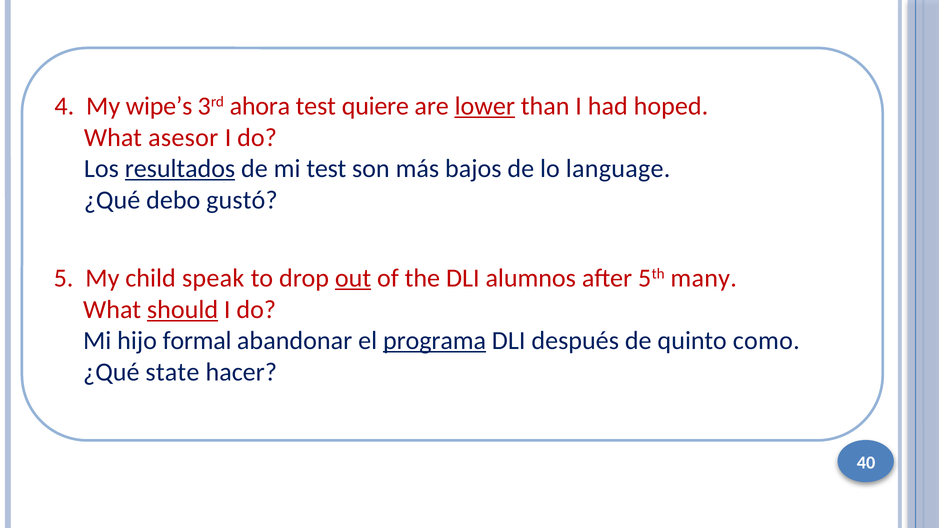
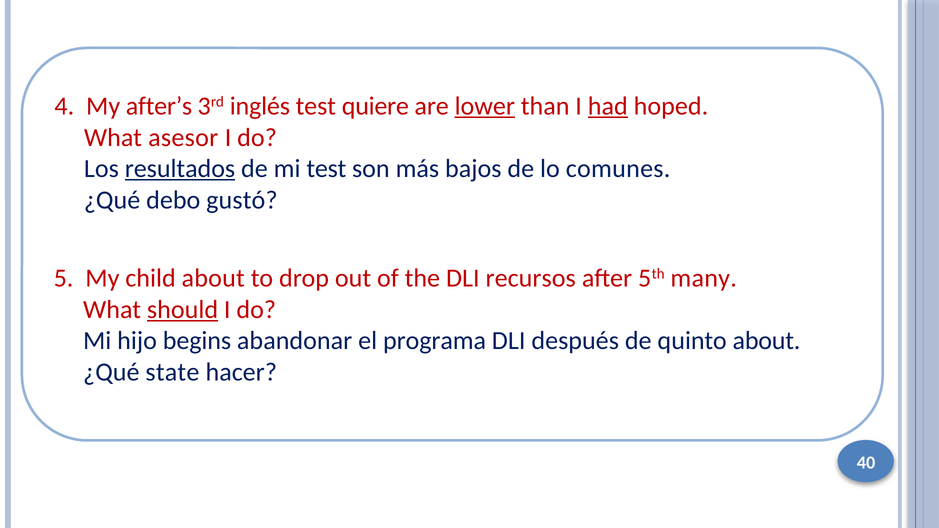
wipe’s: wipe’s -> after’s
ahora: ahora -> inglés
had underline: none -> present
language: language -> comunes
child speak: speak -> about
out underline: present -> none
alumnos: alumnos -> recursos
formal: formal -> begins
programa underline: present -> none
quinto como: como -> about
